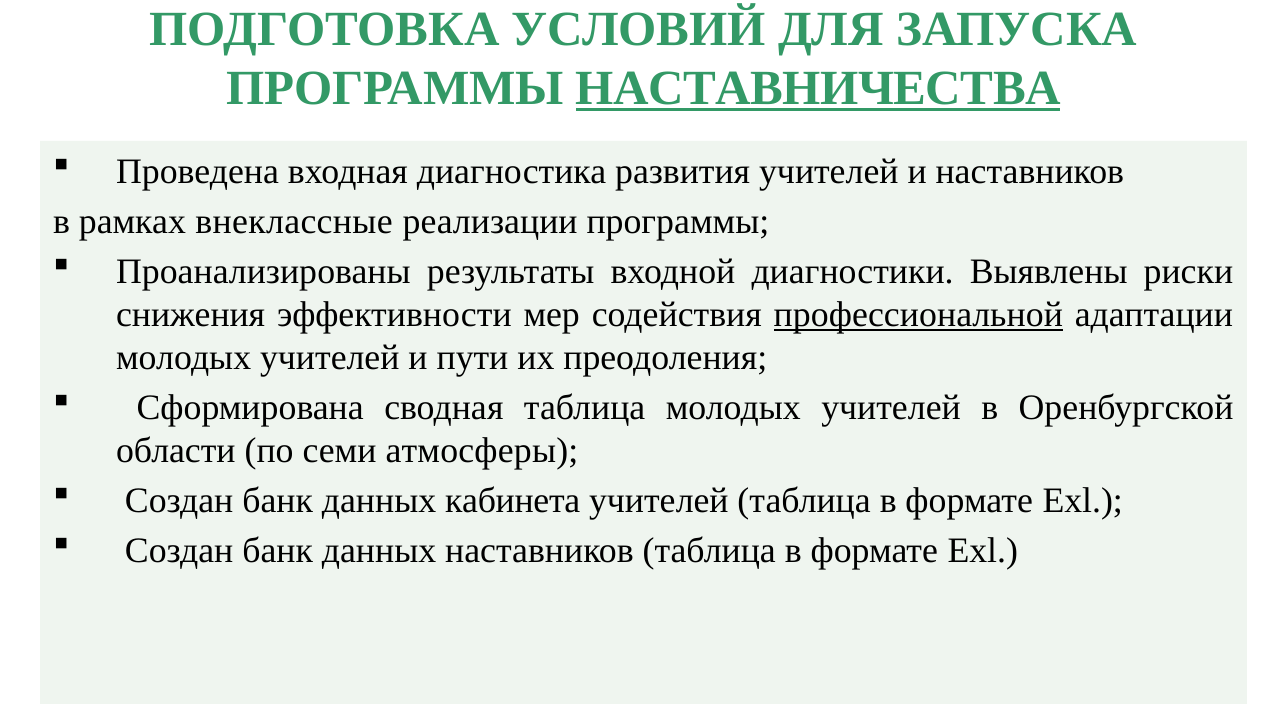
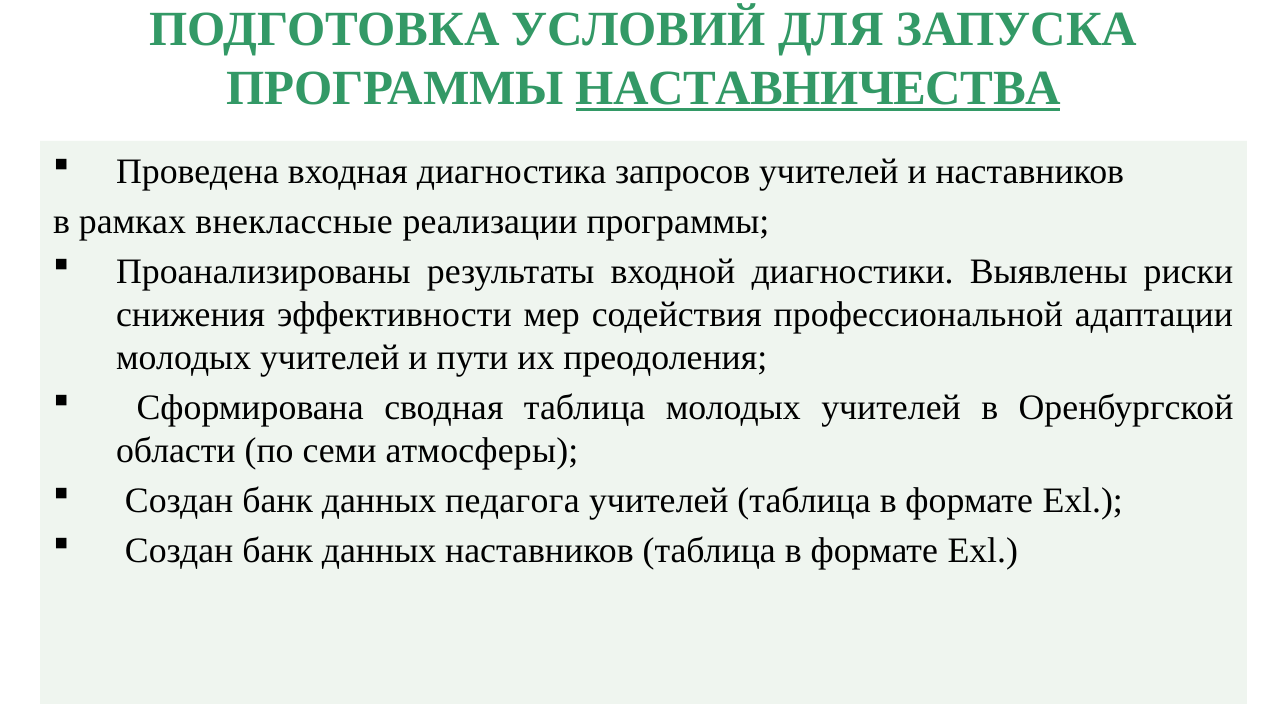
развития: развития -> запросов
профессиональной underline: present -> none
кабинета: кабинета -> педагога
